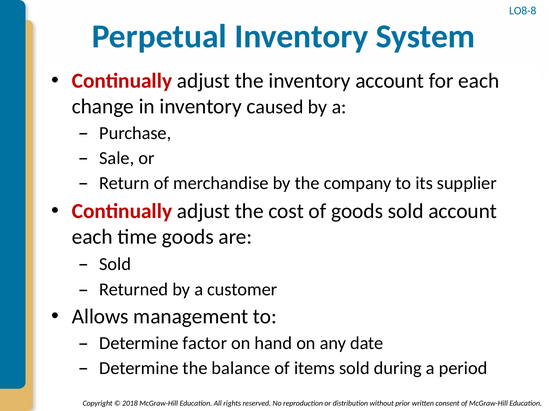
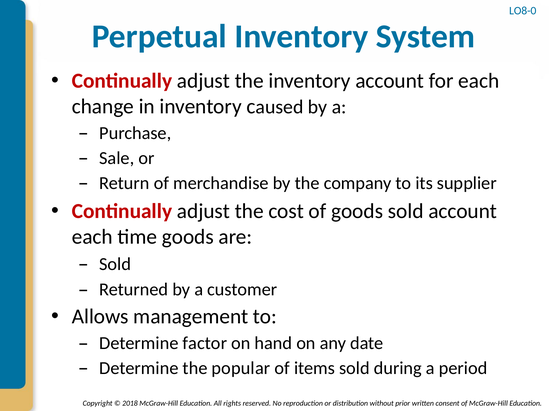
LO8-8: LO8-8 -> LO8-0
balance: balance -> popular
